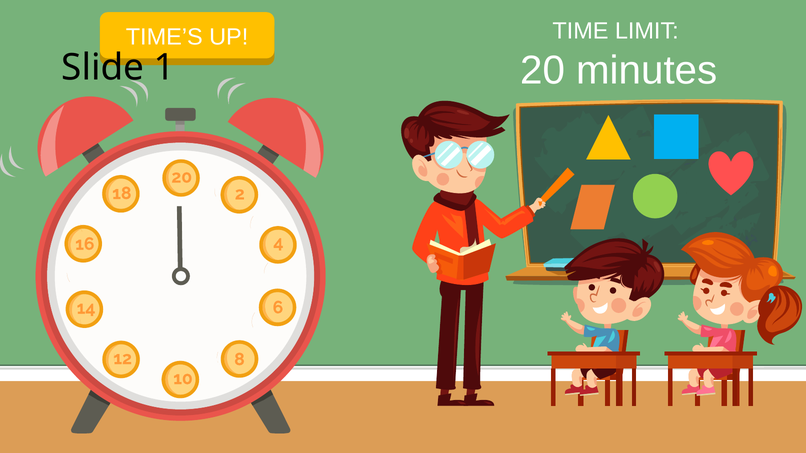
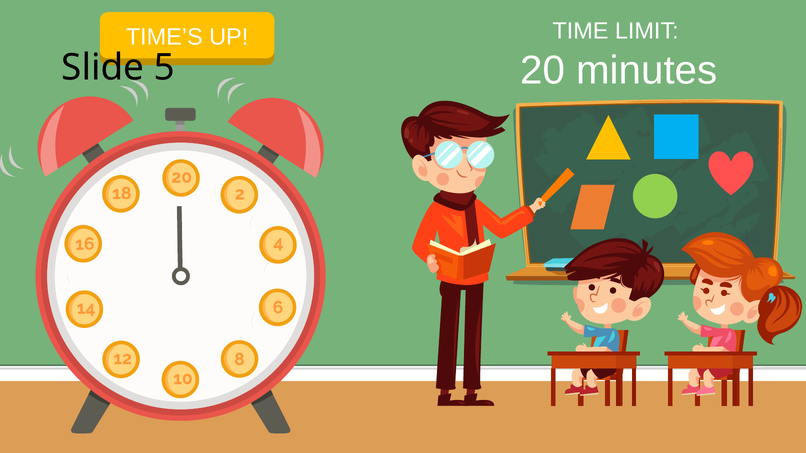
1: 1 -> 5
